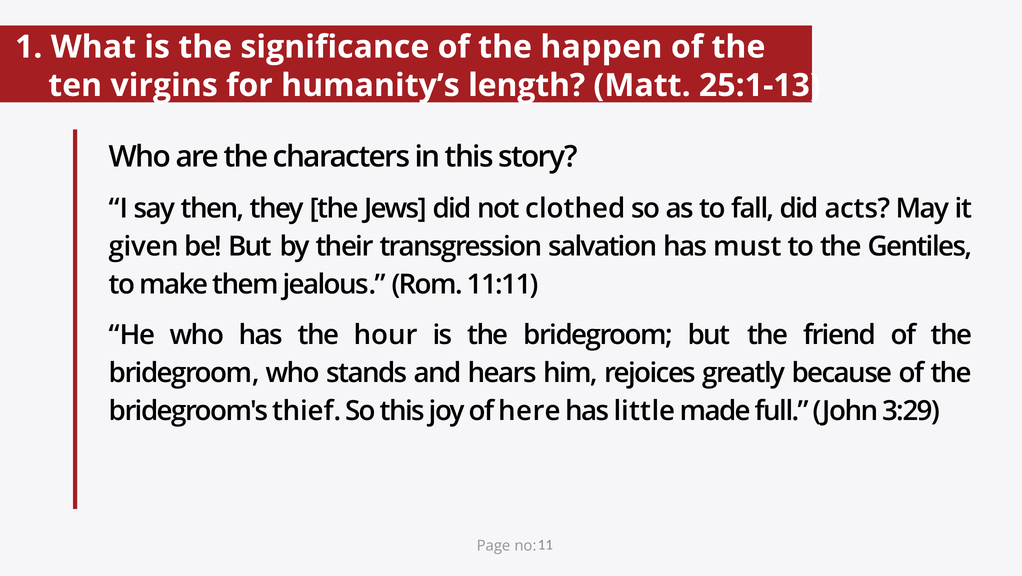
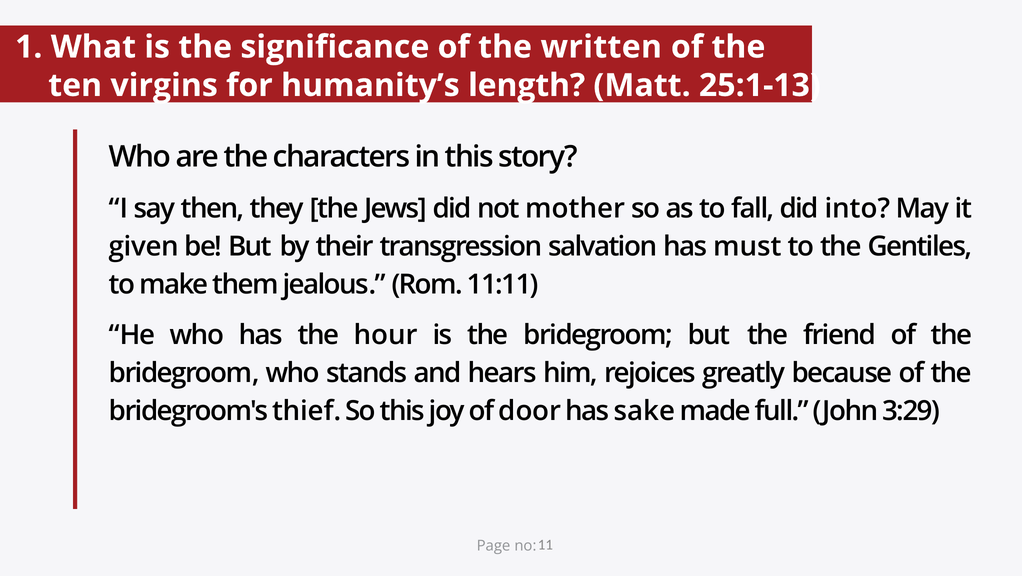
happen: happen -> written
clothed: clothed -> mother
acts: acts -> into
here: here -> door
little: little -> sake
